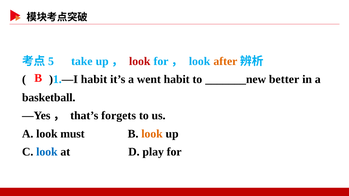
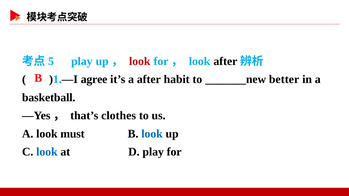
take at (82, 61): take -> play
after at (225, 61) colour: orange -> black
)1.—I habit: habit -> agree
a went: went -> after
forgets: forgets -> clothes
look at (152, 134) colour: orange -> blue
